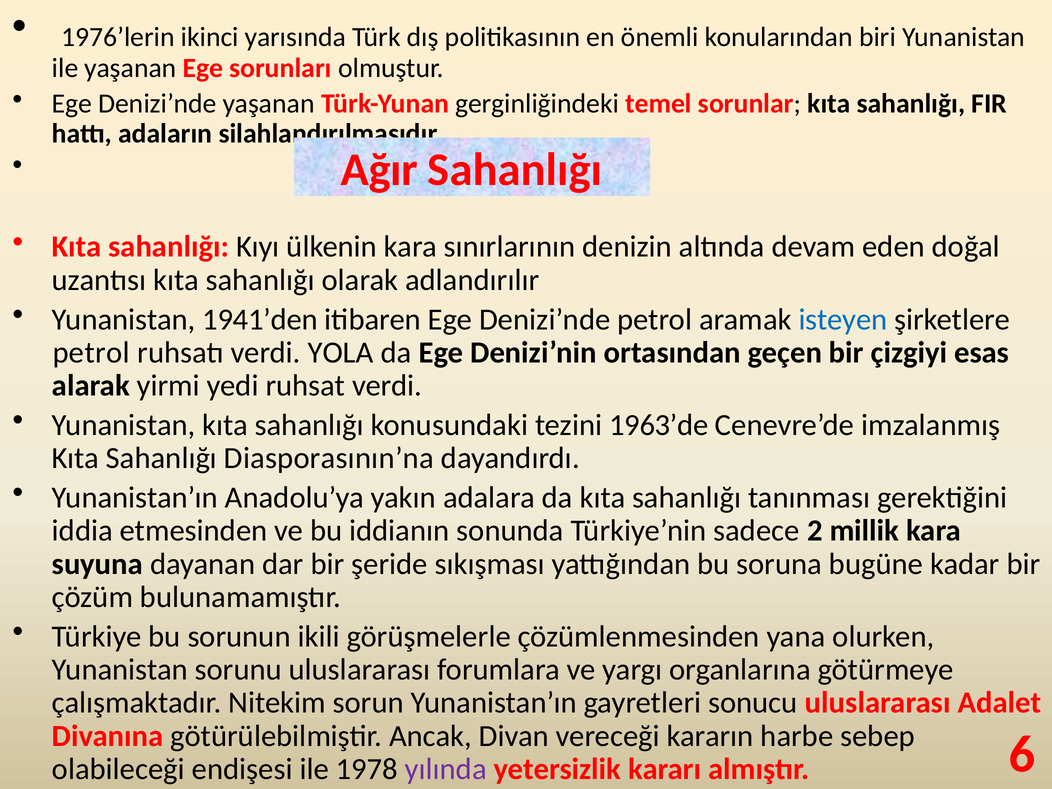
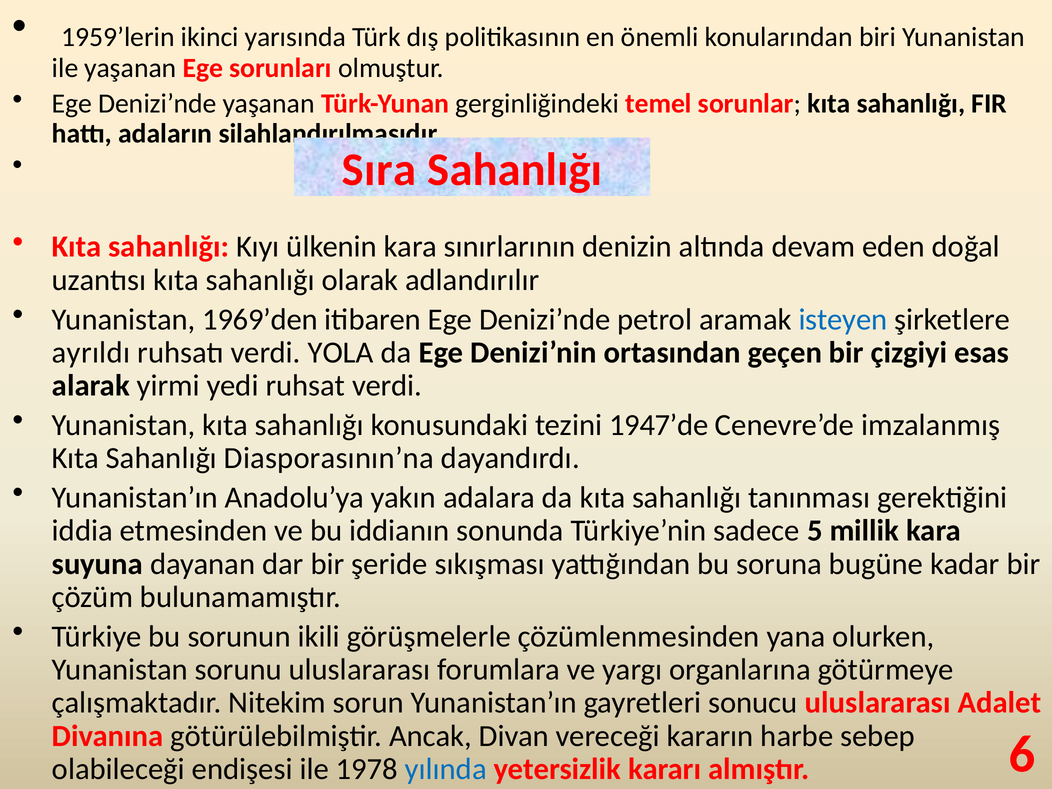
1976’lerin: 1976’lerin -> 1959’lerin
Ağır: Ağır -> Sıra
1941’den: 1941’den -> 1969’den
petrol at (91, 353): petrol -> ayrıldı
1963’de: 1963’de -> 1947’de
2: 2 -> 5
yılında colour: purple -> blue
